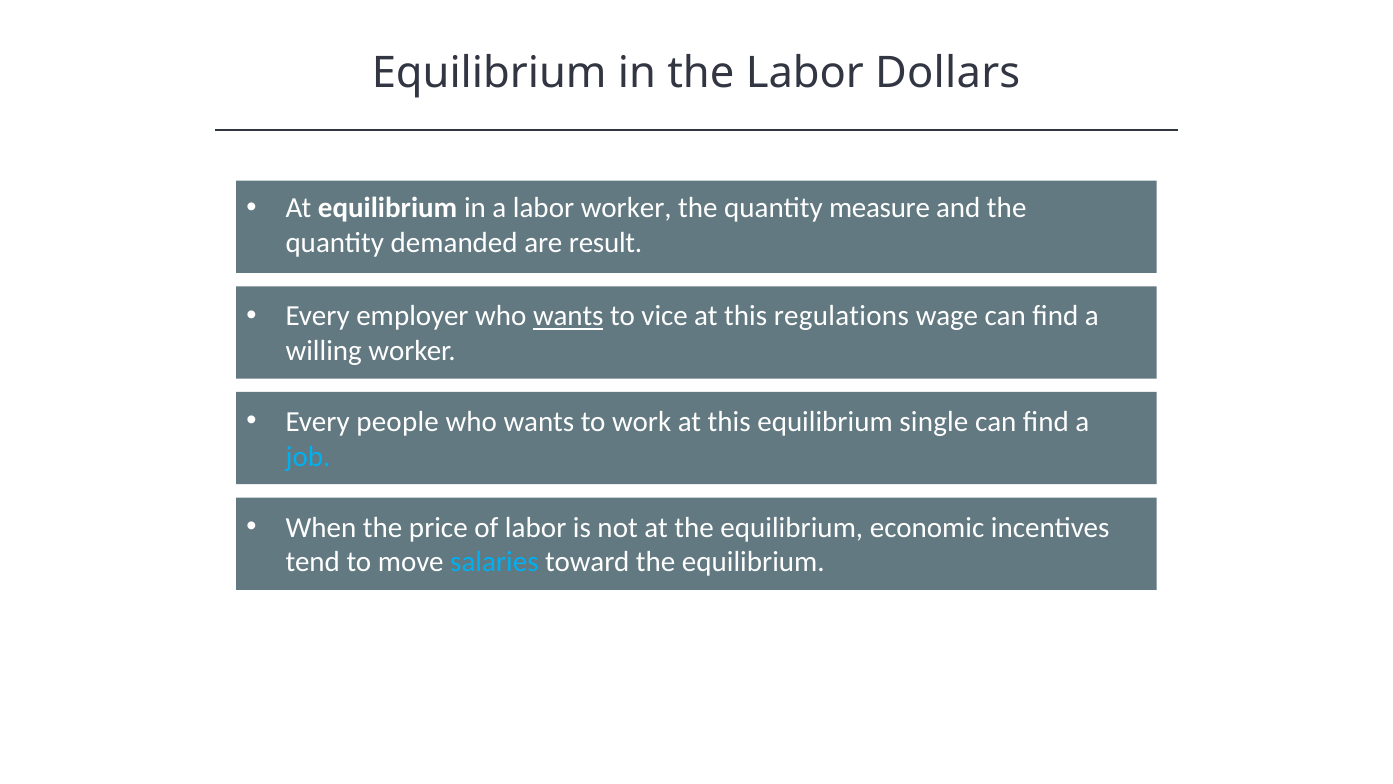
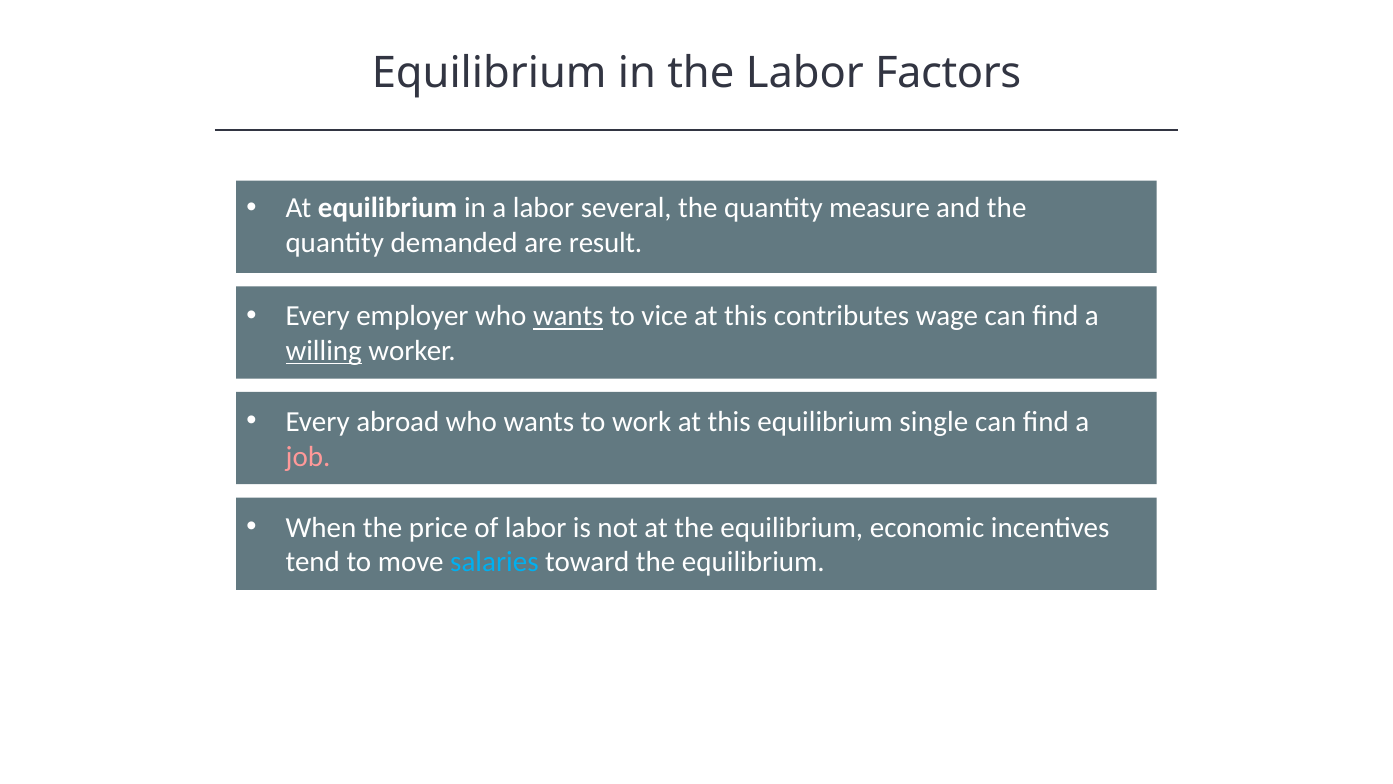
Dollars: Dollars -> Factors
labor worker: worker -> several
regulations: regulations -> contributes
willing underline: none -> present
people: people -> abroad
job colour: light blue -> pink
